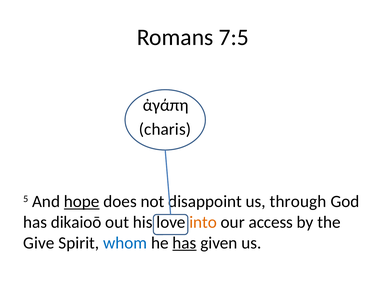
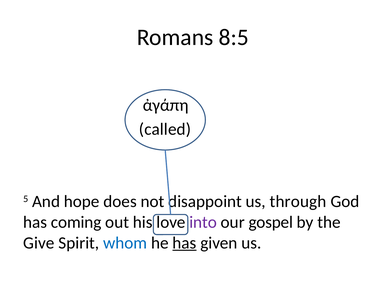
7:5: 7:5 -> 8:5
charis: charis -> called
hope underline: present -> none
dikaioō: dikaioō -> coming
into colour: orange -> purple
access: access -> gospel
